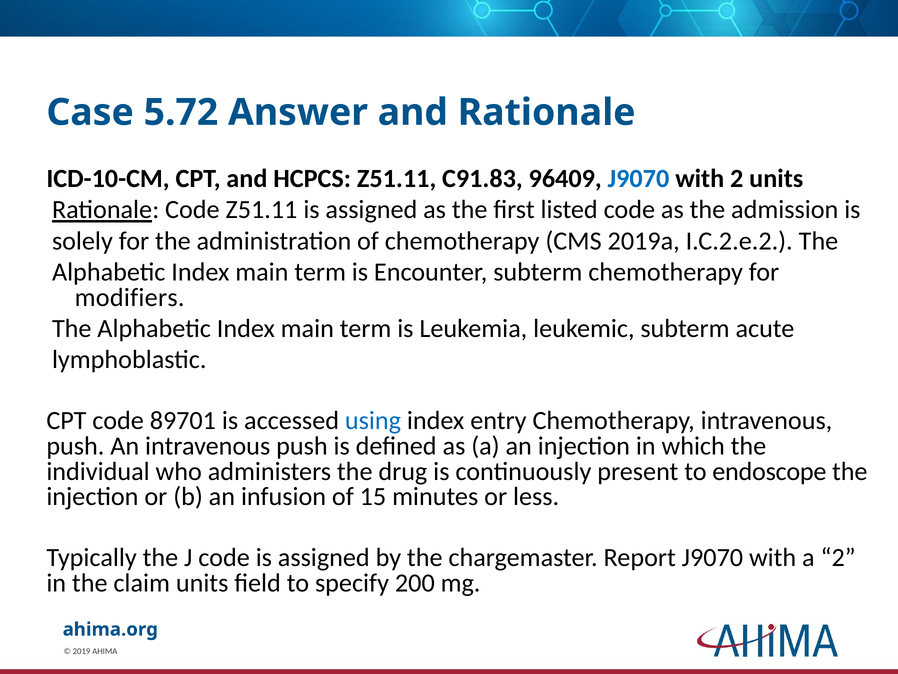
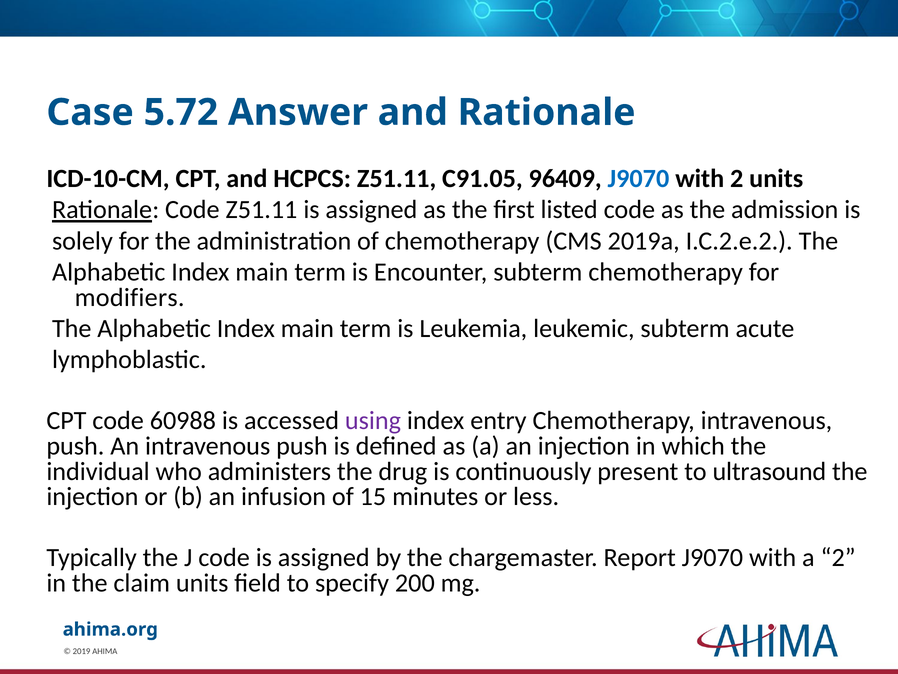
C91.83: C91.83 -> C91.05
89701: 89701 -> 60988
using colour: blue -> purple
endoscope: endoscope -> ultrasound
